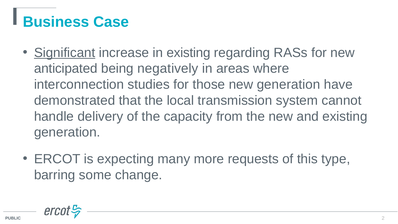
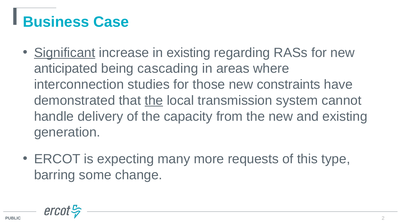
negatively: negatively -> cascading
new generation: generation -> constraints
the at (154, 100) underline: none -> present
